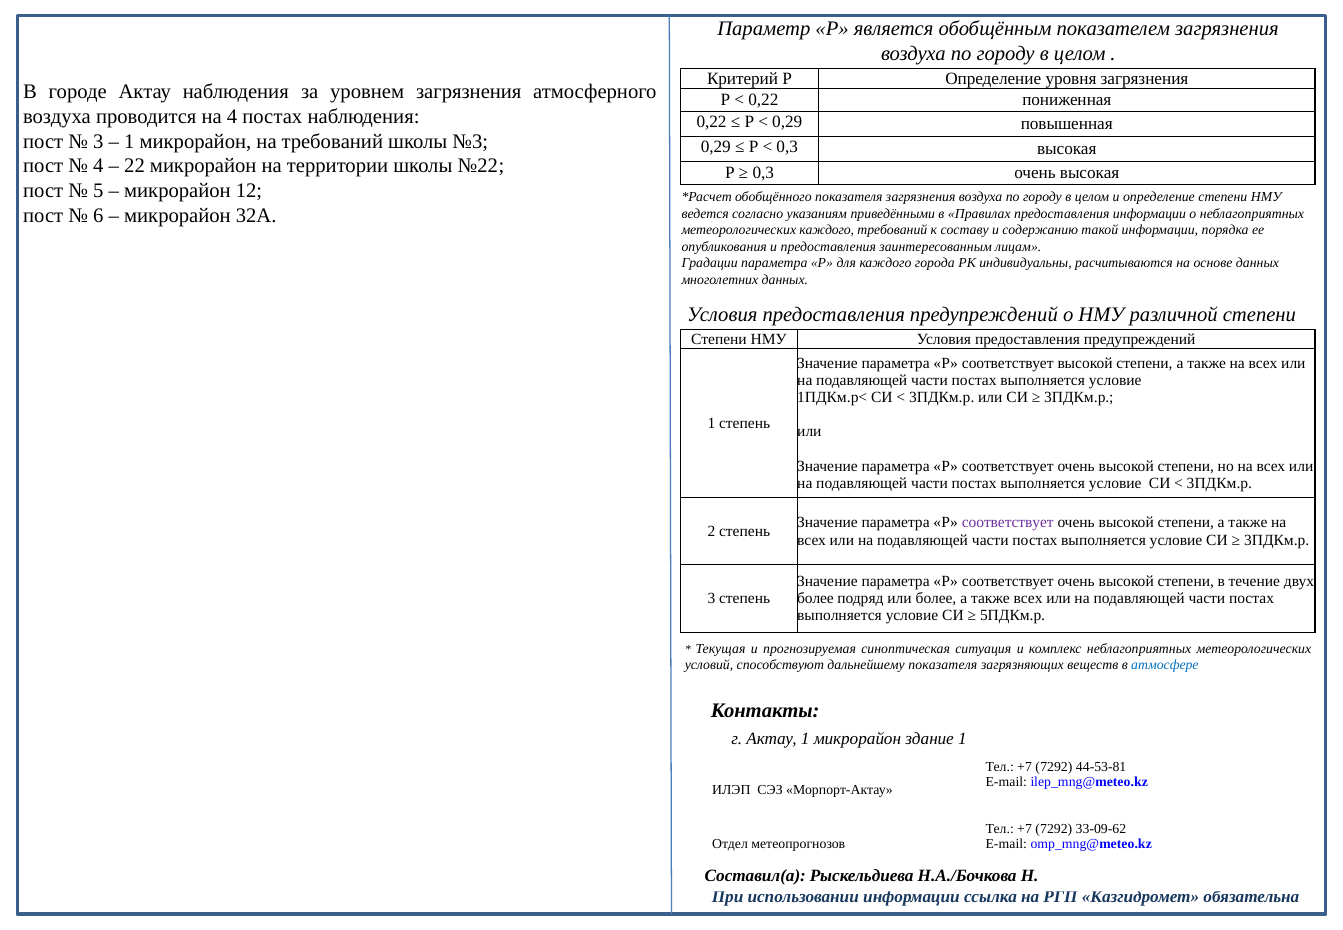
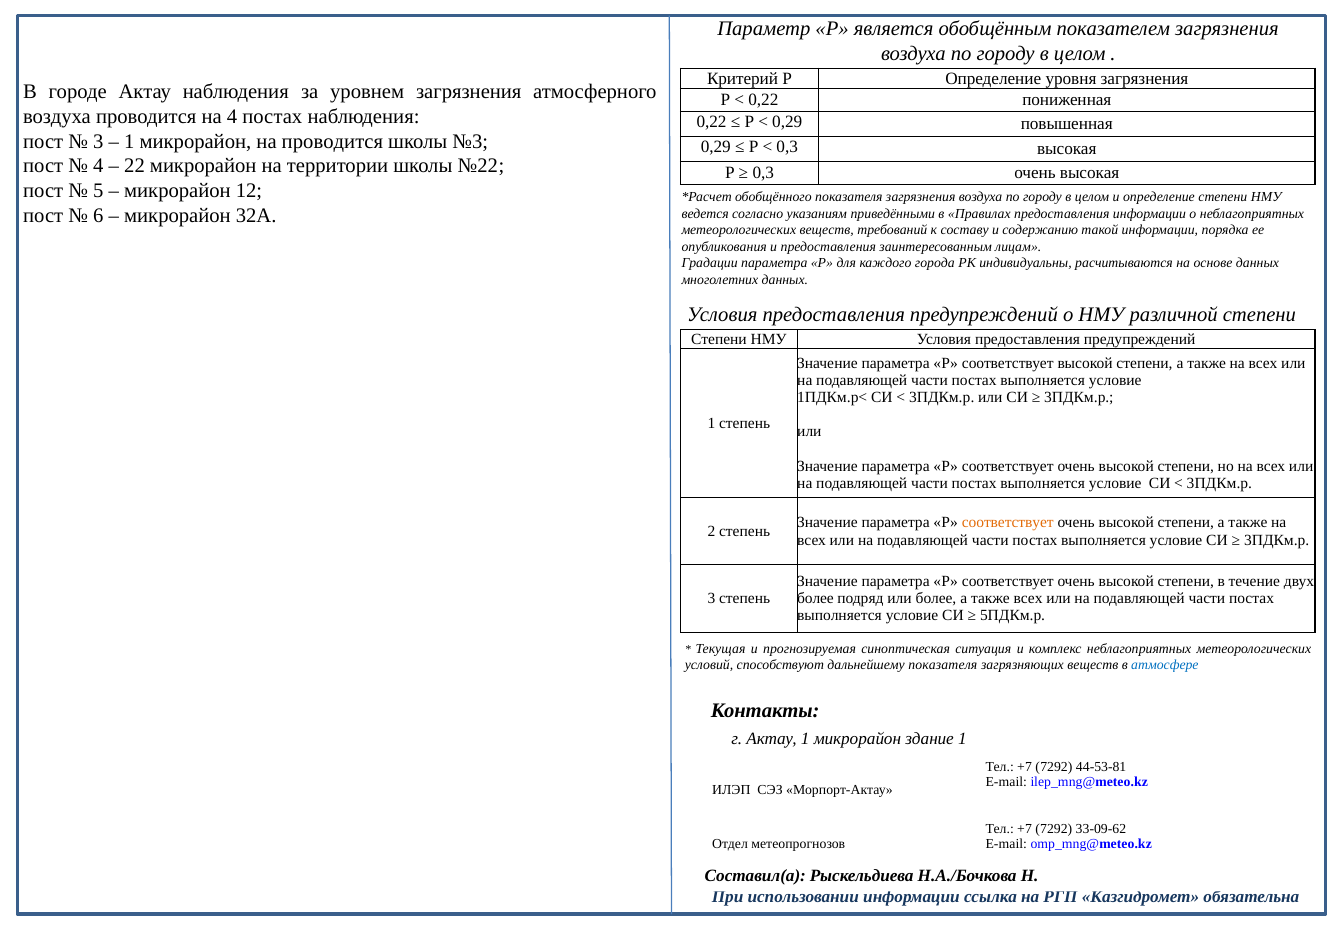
на требований: требований -> проводится
метеорологических каждого: каждого -> веществ
соответствует at (1008, 523) colour: purple -> orange
